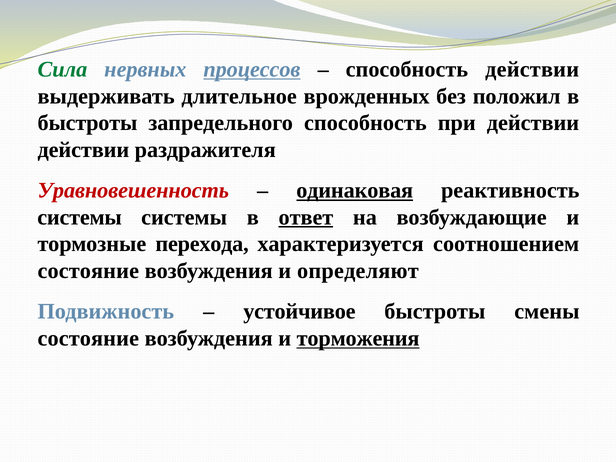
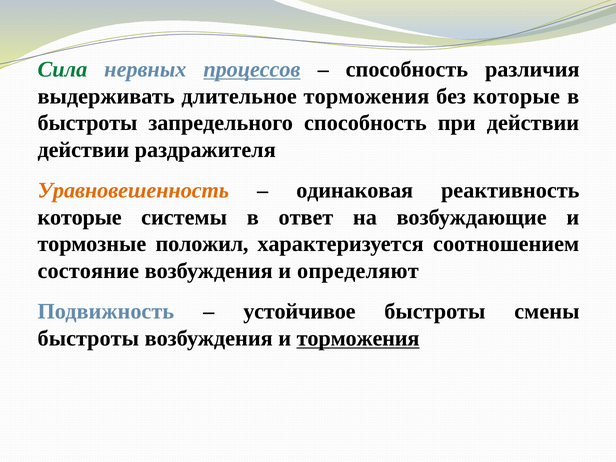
способность действии: действии -> различия
длительное врожденных: врожденных -> торможения
без положил: положил -> которые
Уравновешенность colour: red -> orange
одинаковая underline: present -> none
системы at (80, 217): системы -> которые
ответ underline: present -> none
перехода: перехода -> положил
состояние at (88, 338): состояние -> быстроты
